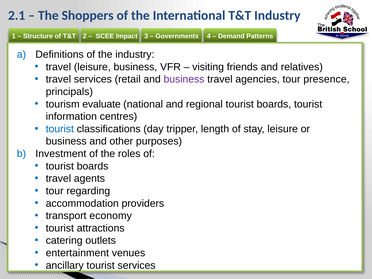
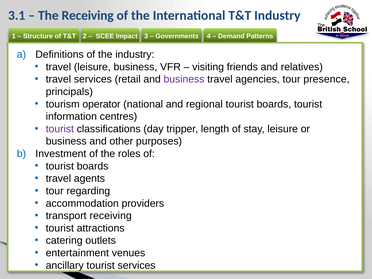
2.1: 2.1 -> 3.1
The Shoppers: Shoppers -> Receiving
evaluate: evaluate -> operator
tourist at (60, 129) colour: blue -> purple
transport economy: economy -> receiving
